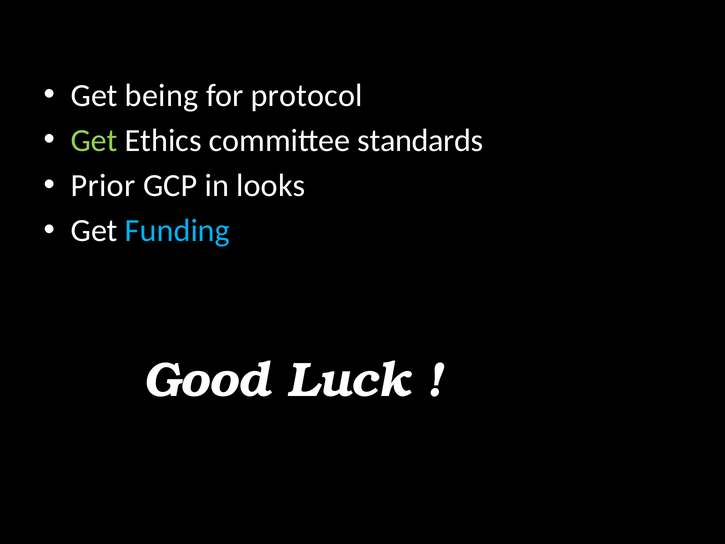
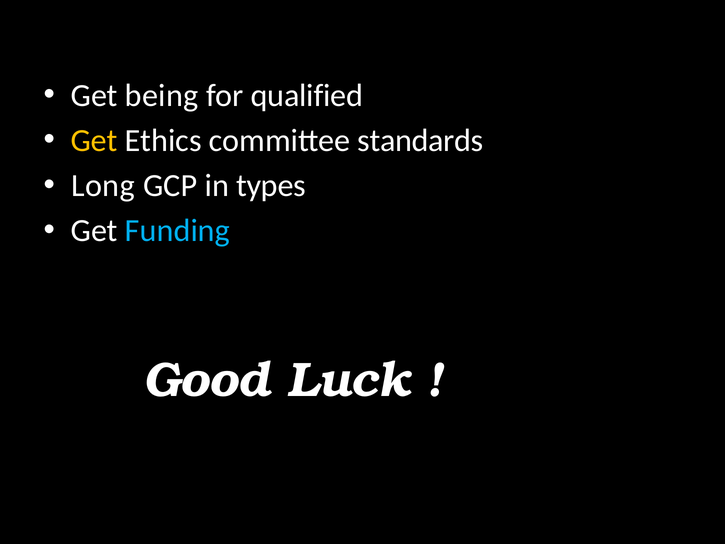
protocol: protocol -> qualified
Get at (94, 140) colour: light green -> yellow
Prior: Prior -> Long
looks: looks -> types
